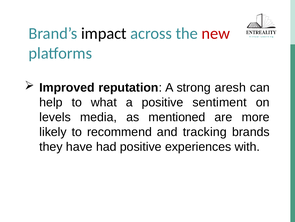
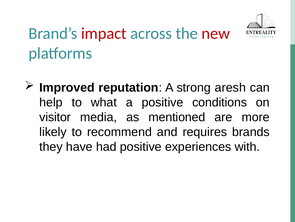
impact colour: black -> red
sentiment: sentiment -> conditions
levels: levels -> visitor
tracking: tracking -> requires
